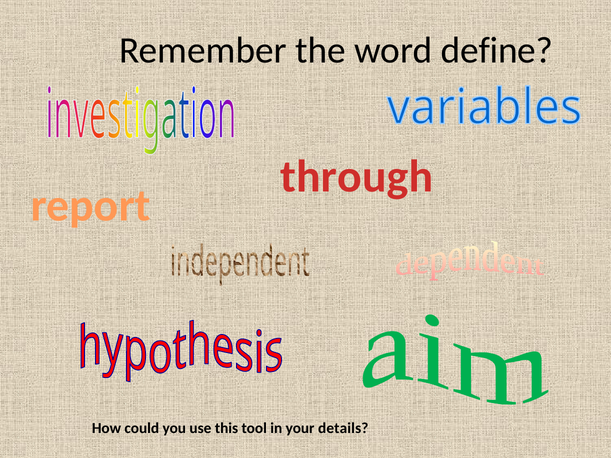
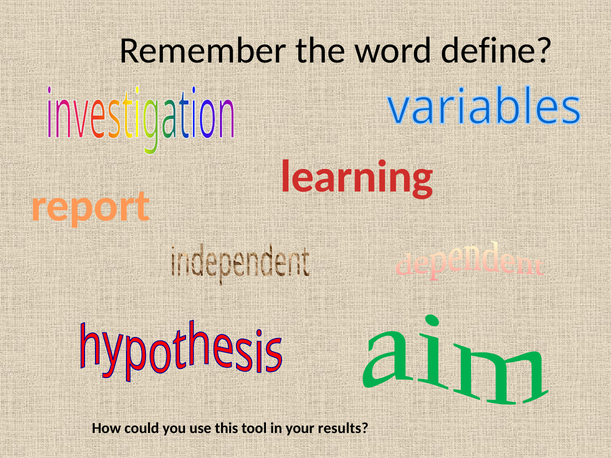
through: through -> learning
details: details -> results
